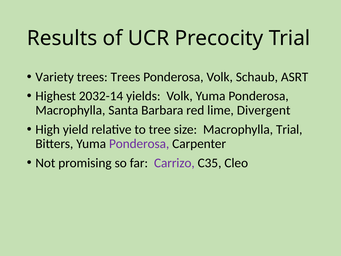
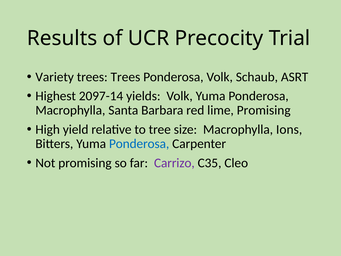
2032-14: 2032-14 -> 2097-14
lime Divergent: Divergent -> Promising
Macrophylla Trial: Trial -> Ions
Ponderosa at (139, 144) colour: purple -> blue
